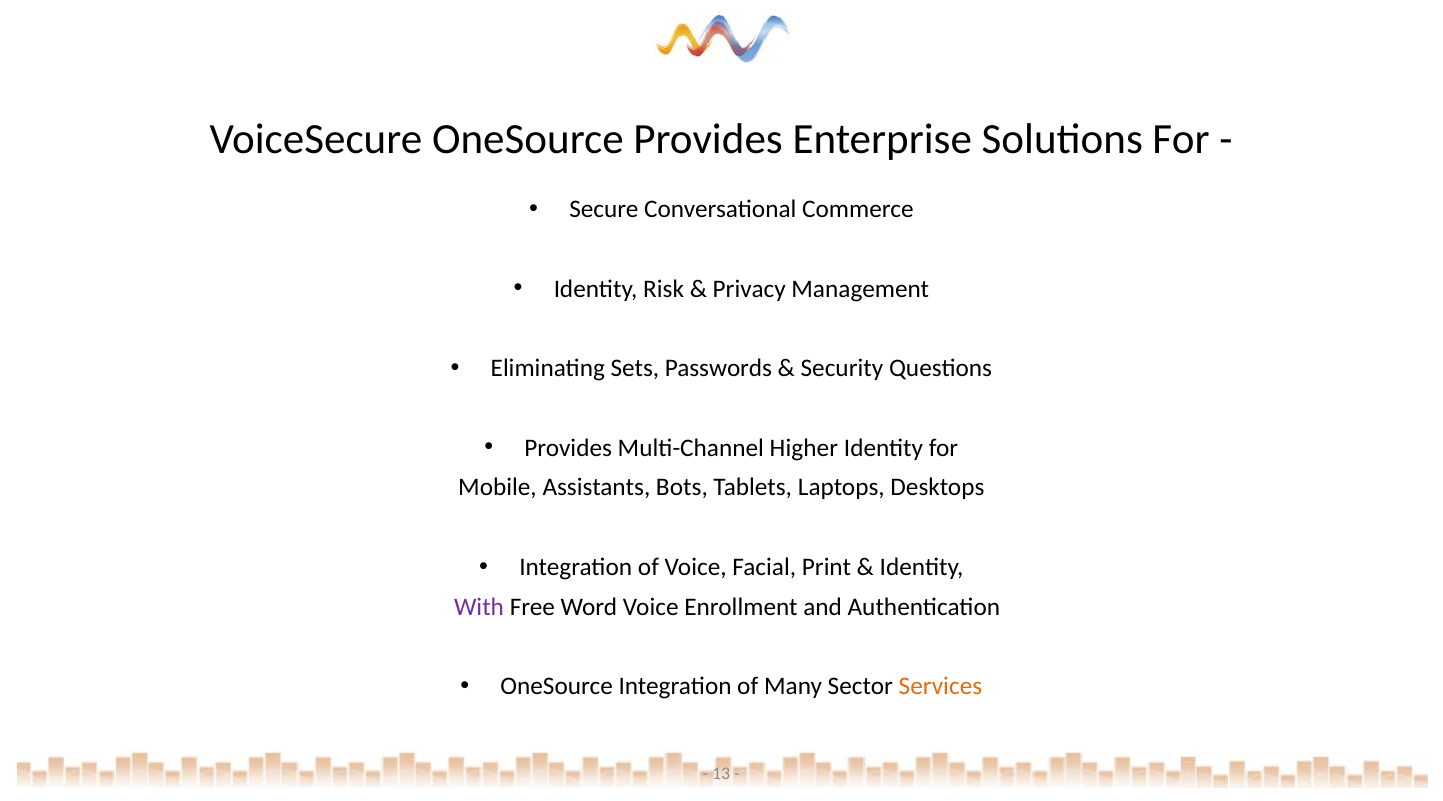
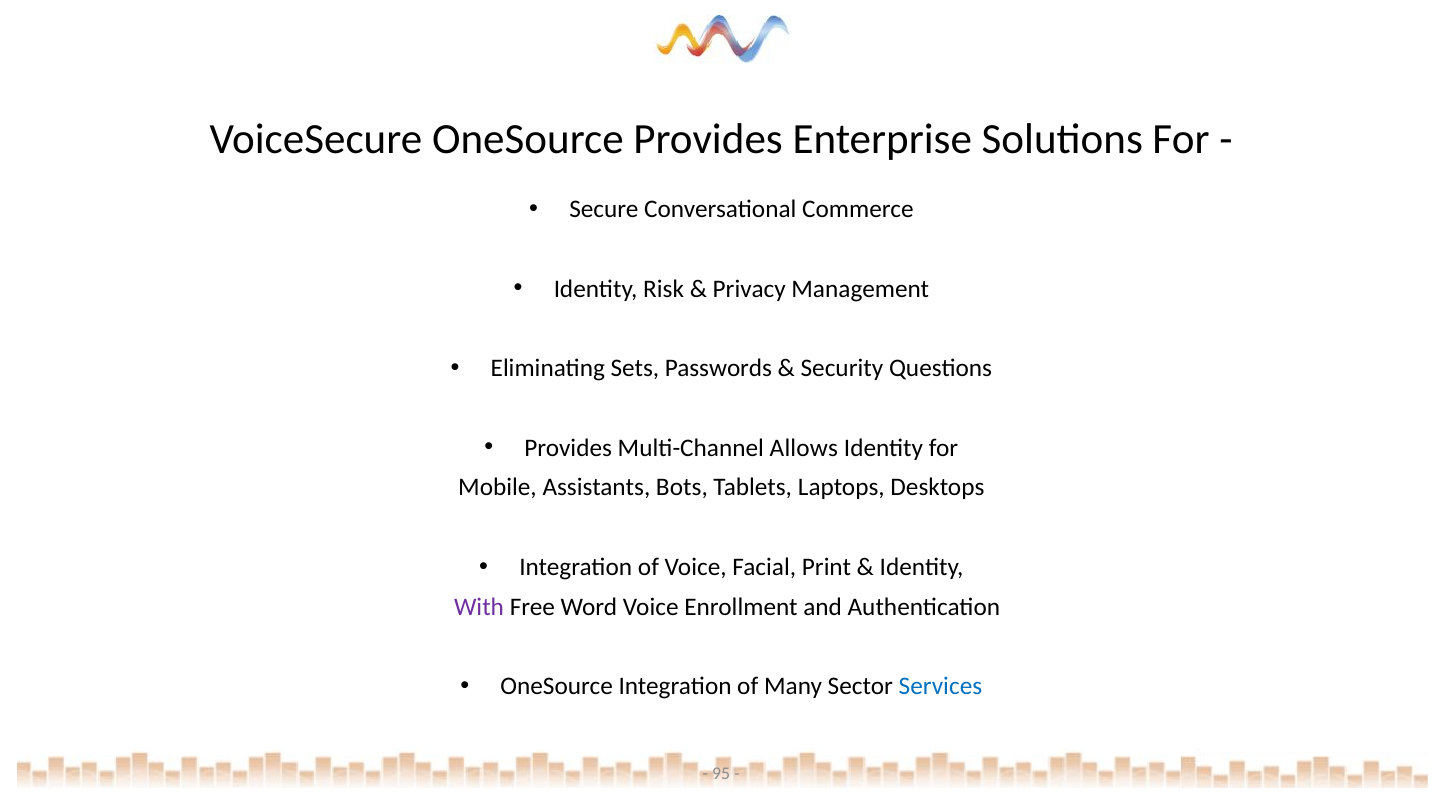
Higher: Higher -> Allows
Services colour: orange -> blue
13: 13 -> 95
